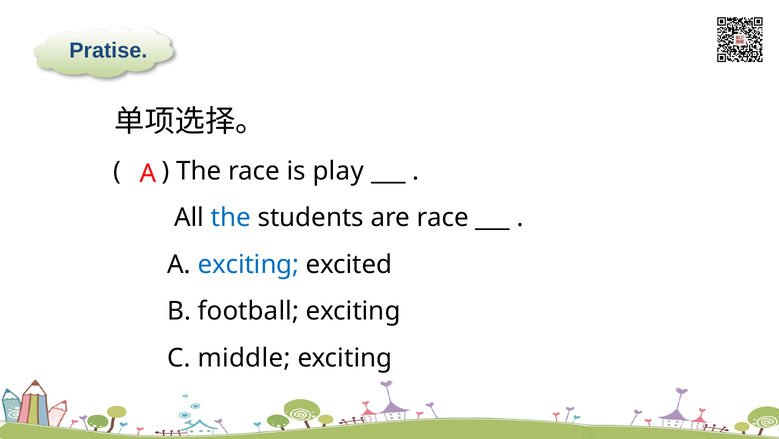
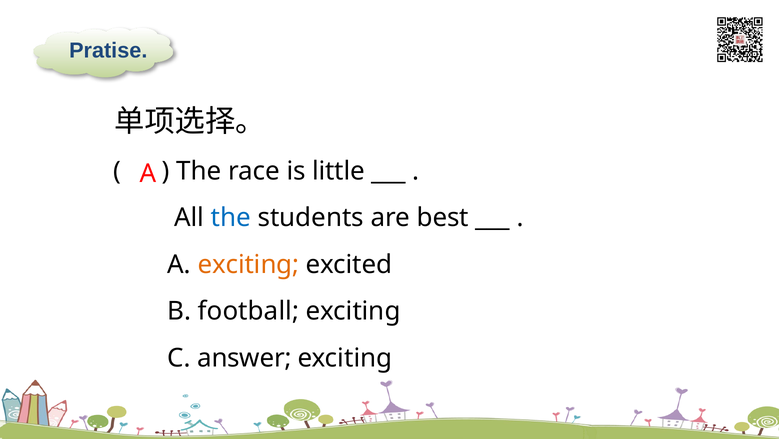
play: play -> little
are race: race -> best
exciting at (248, 264) colour: blue -> orange
middle: middle -> answer
